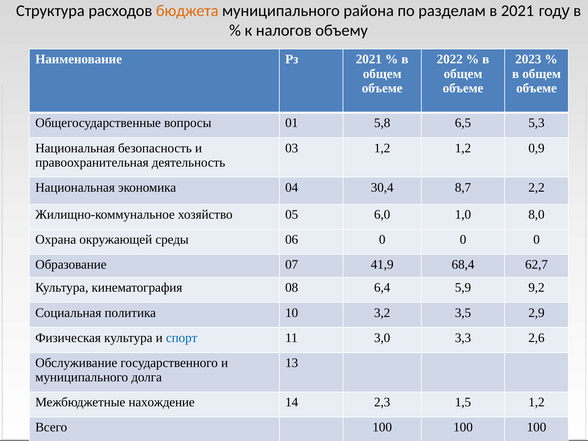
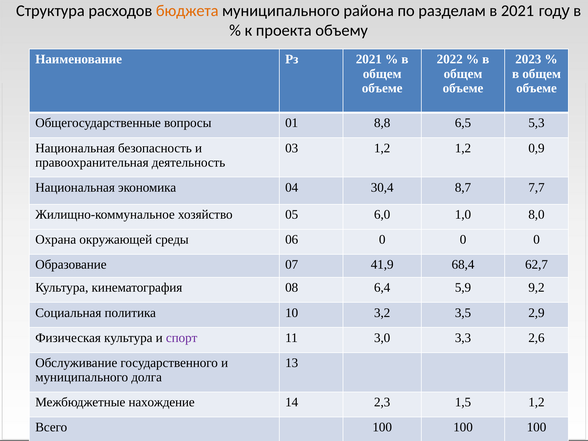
налогов: налогов -> проекта
5,8: 5,8 -> 8,8
2,2: 2,2 -> 7,7
спорт colour: blue -> purple
